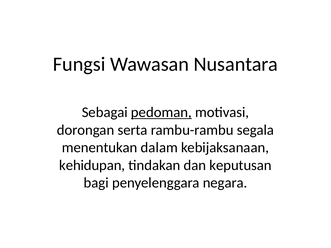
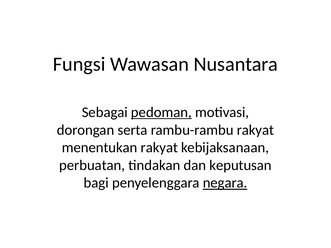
rambu-rambu segala: segala -> rakyat
menentukan dalam: dalam -> rakyat
kehidupan: kehidupan -> perbuatan
negara underline: none -> present
